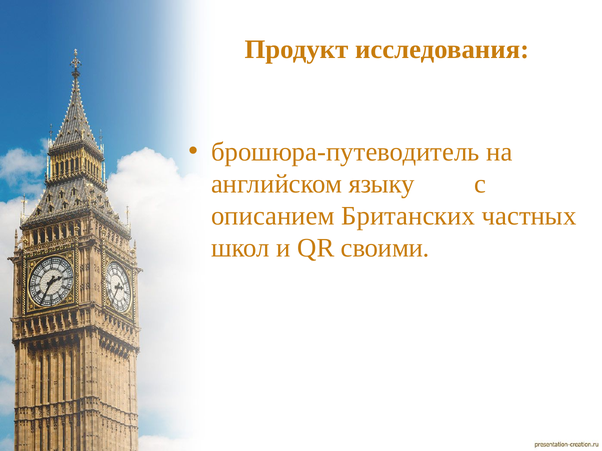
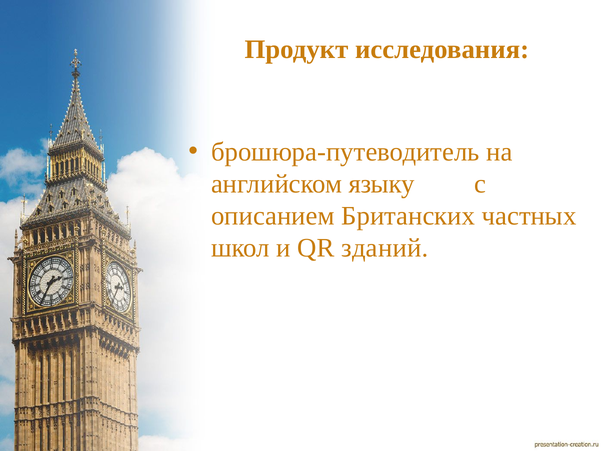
своими: своими -> зданий
